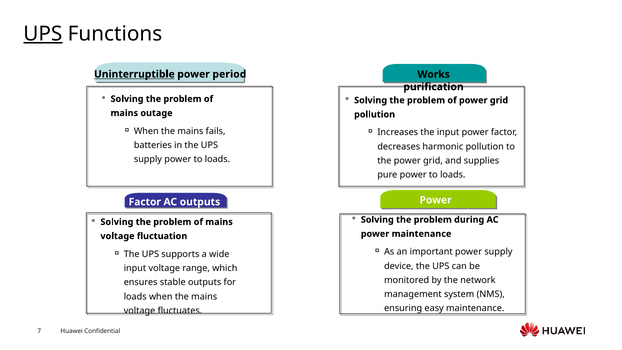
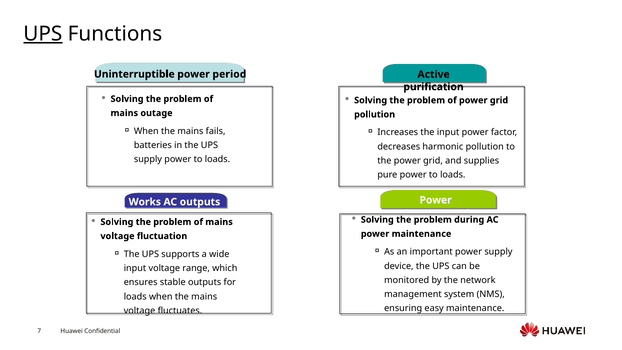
Uninterruptible underline: present -> none
Works: Works -> Active
Factor at (145, 202): Factor -> Works
